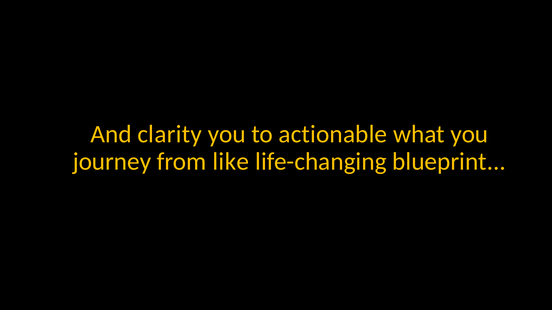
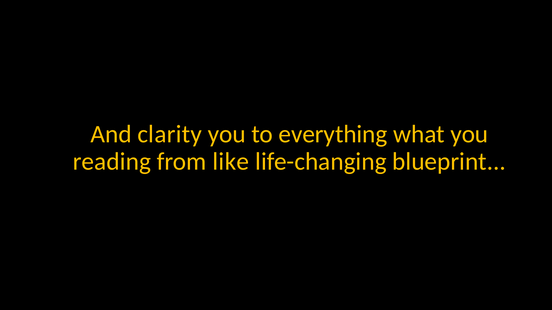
actionable: actionable -> everything
journey: journey -> reading
